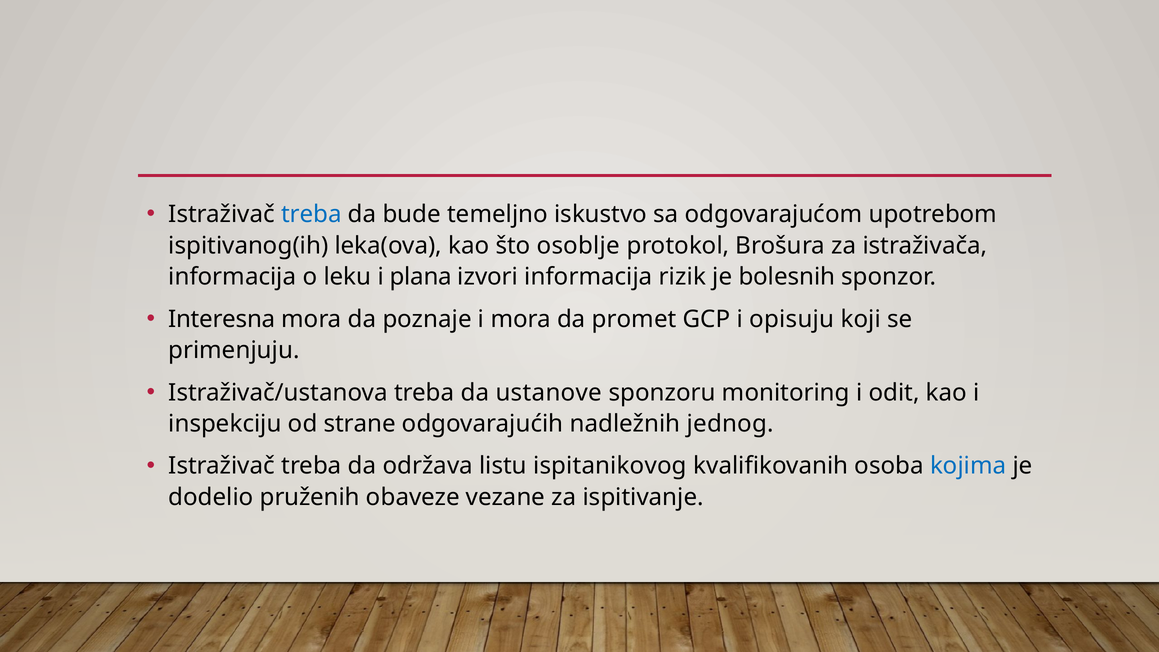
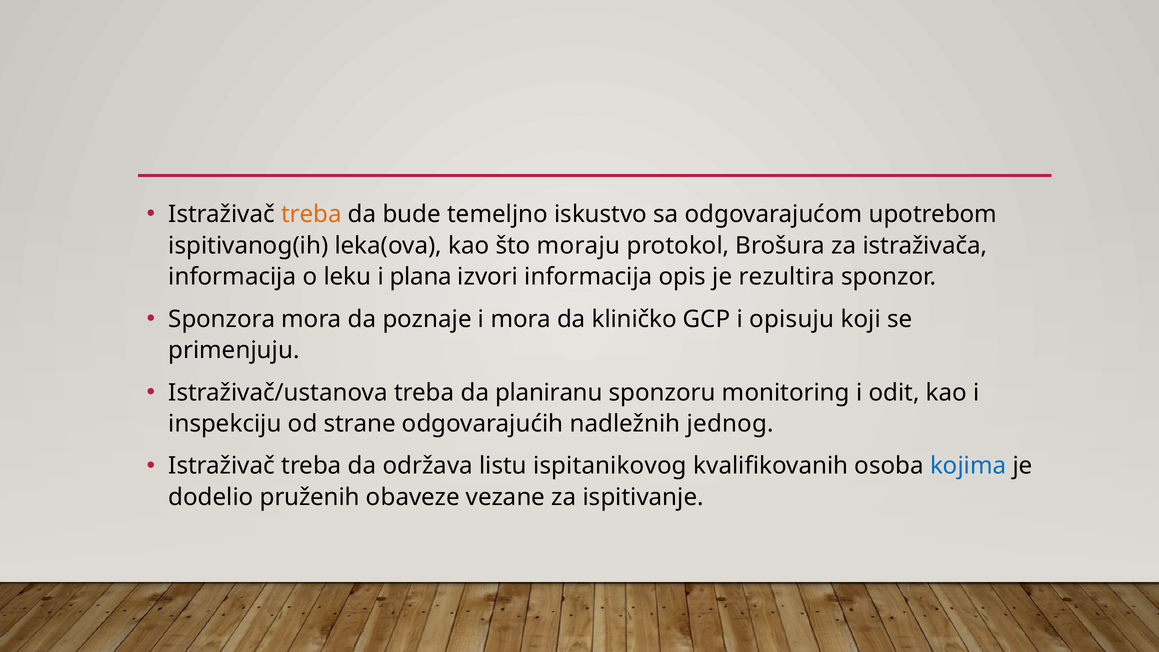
treba at (311, 214) colour: blue -> orange
osoblje: osoblje -> moraju
rizik: rizik -> opis
bolesnih: bolesnih -> rezultira
Interesna: Interesna -> Sponzora
promet: promet -> kliničko
ustanove: ustanove -> planiranu
